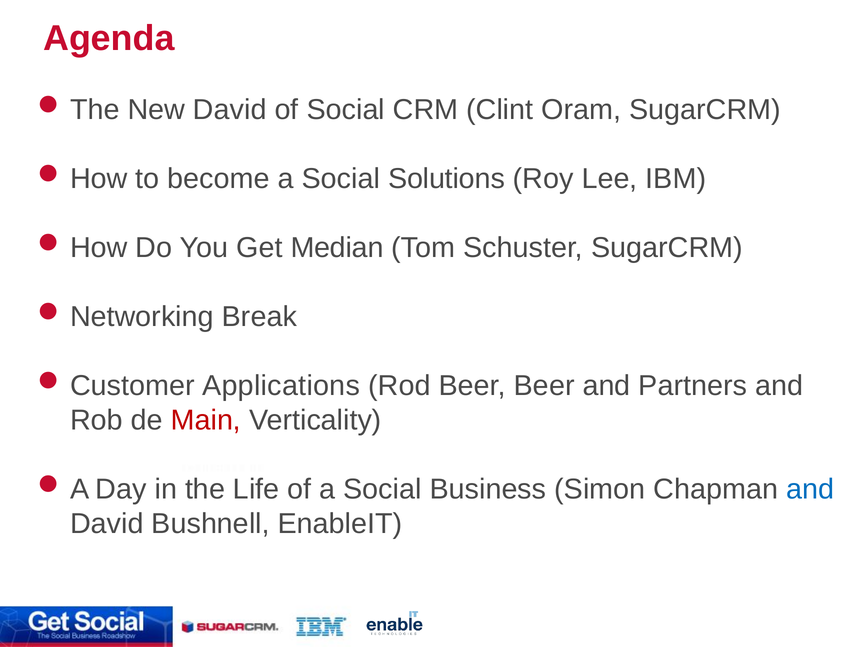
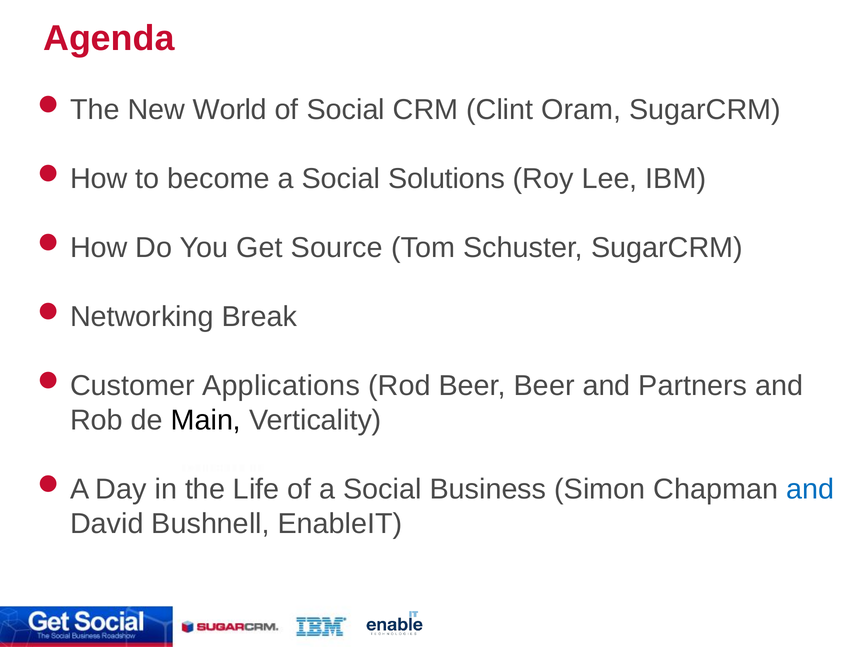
New David: David -> World
Median: Median -> Source
Main colour: red -> black
